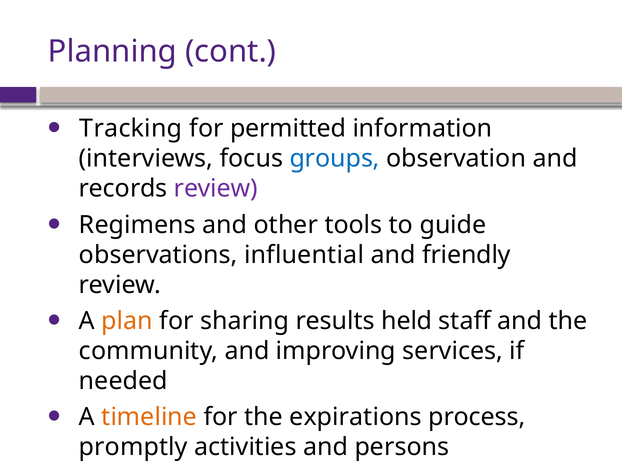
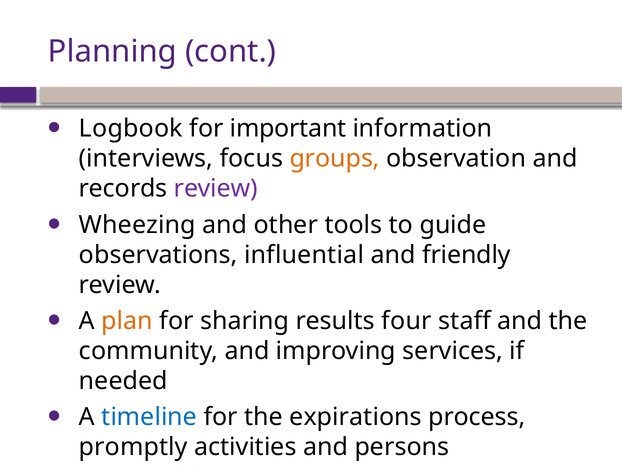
Tracking: Tracking -> Logbook
permitted: permitted -> important
groups colour: blue -> orange
Regimens: Regimens -> Wheezing
held: held -> four
timeline colour: orange -> blue
